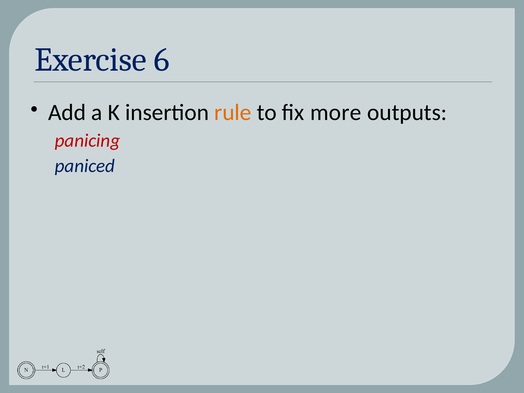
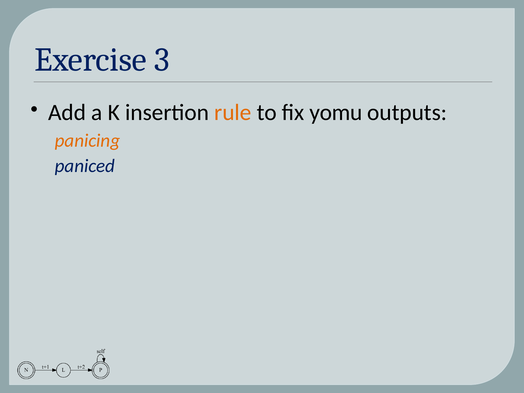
6: 6 -> 3
more: more -> yomu
panicing colour: red -> orange
